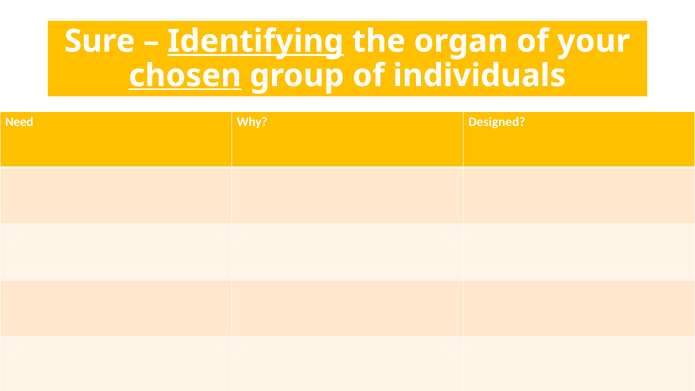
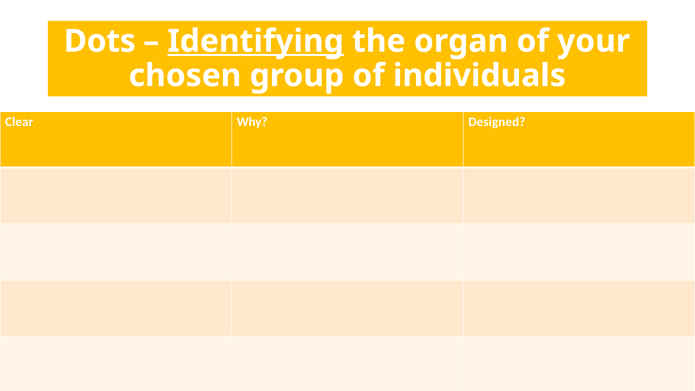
Sure: Sure -> Dots
chosen underline: present -> none
Need: Need -> Clear
